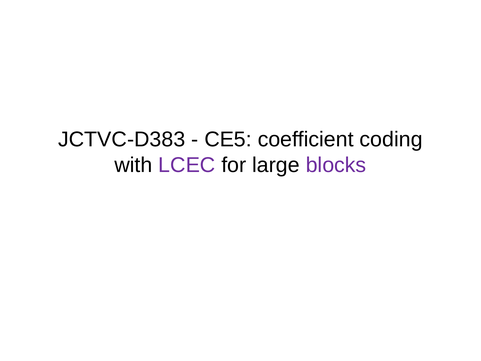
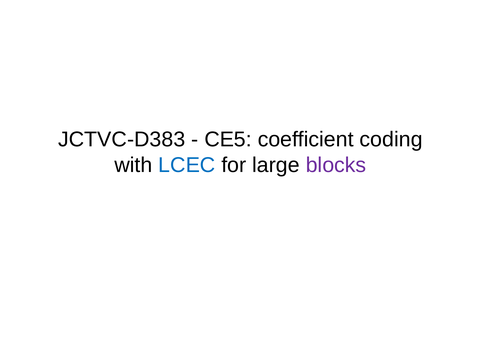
LCEC colour: purple -> blue
